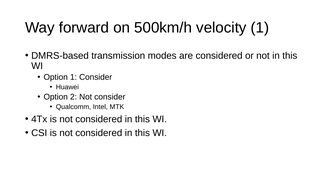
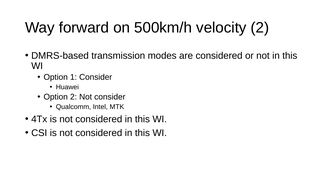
velocity 1: 1 -> 2
